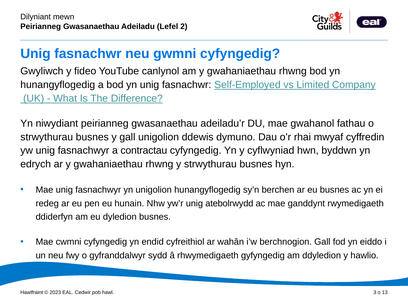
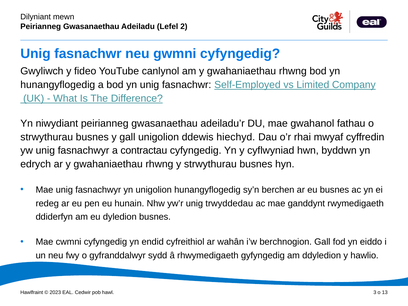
dymuno: dymuno -> hiechyd
atebolrwydd: atebolrwydd -> trwyddedau
